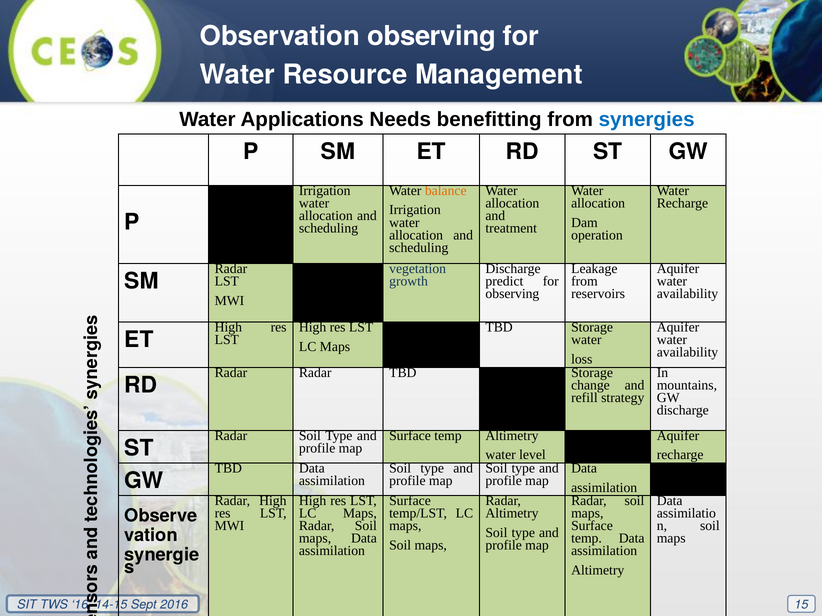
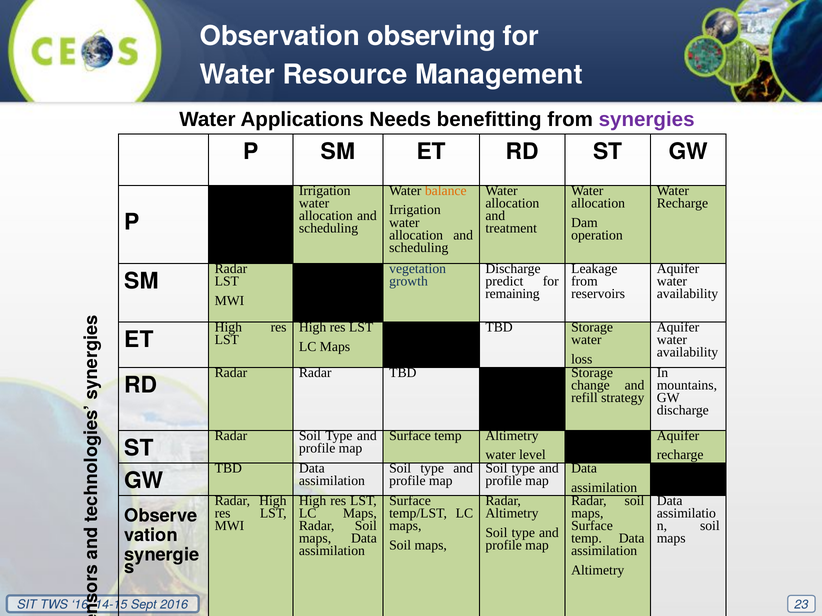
synergies colour: blue -> purple
observing at (512, 294): observing -> remaining
15: 15 -> 23
